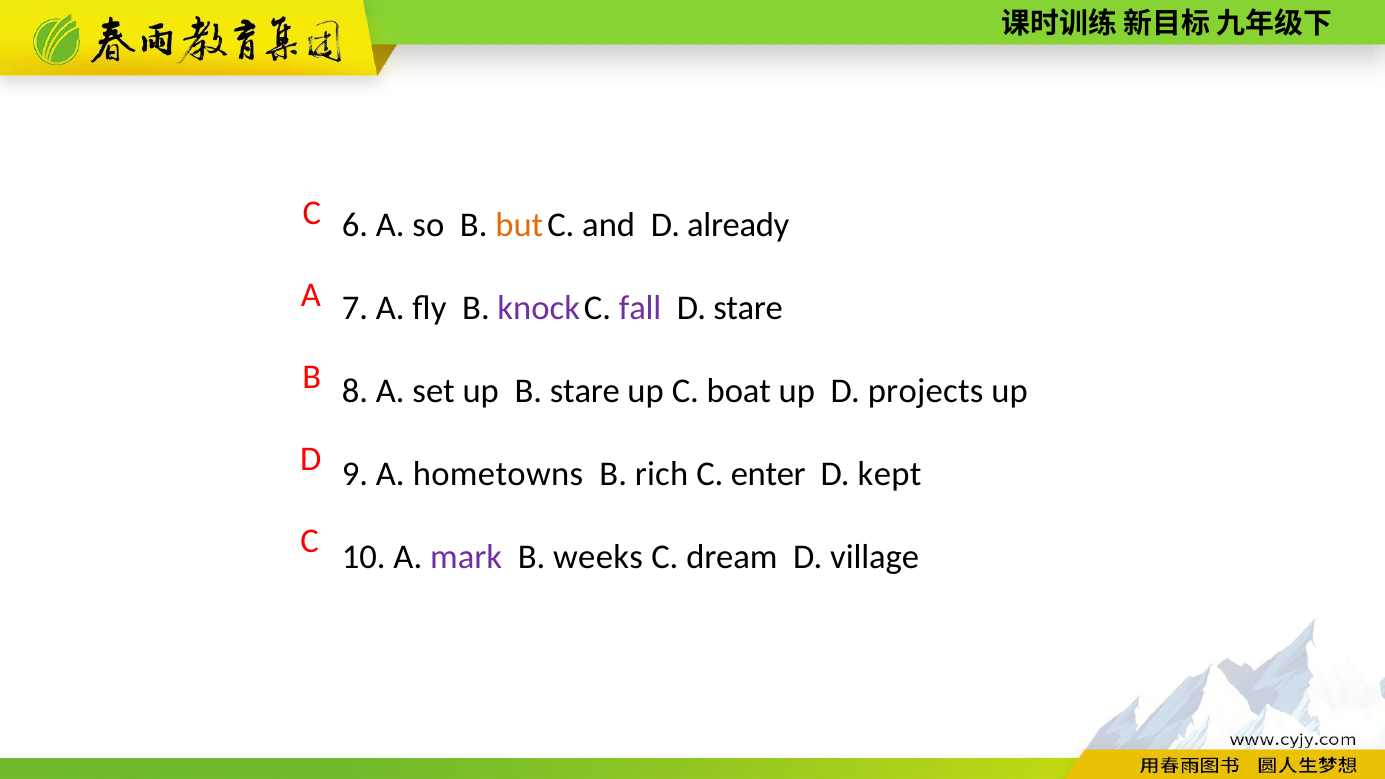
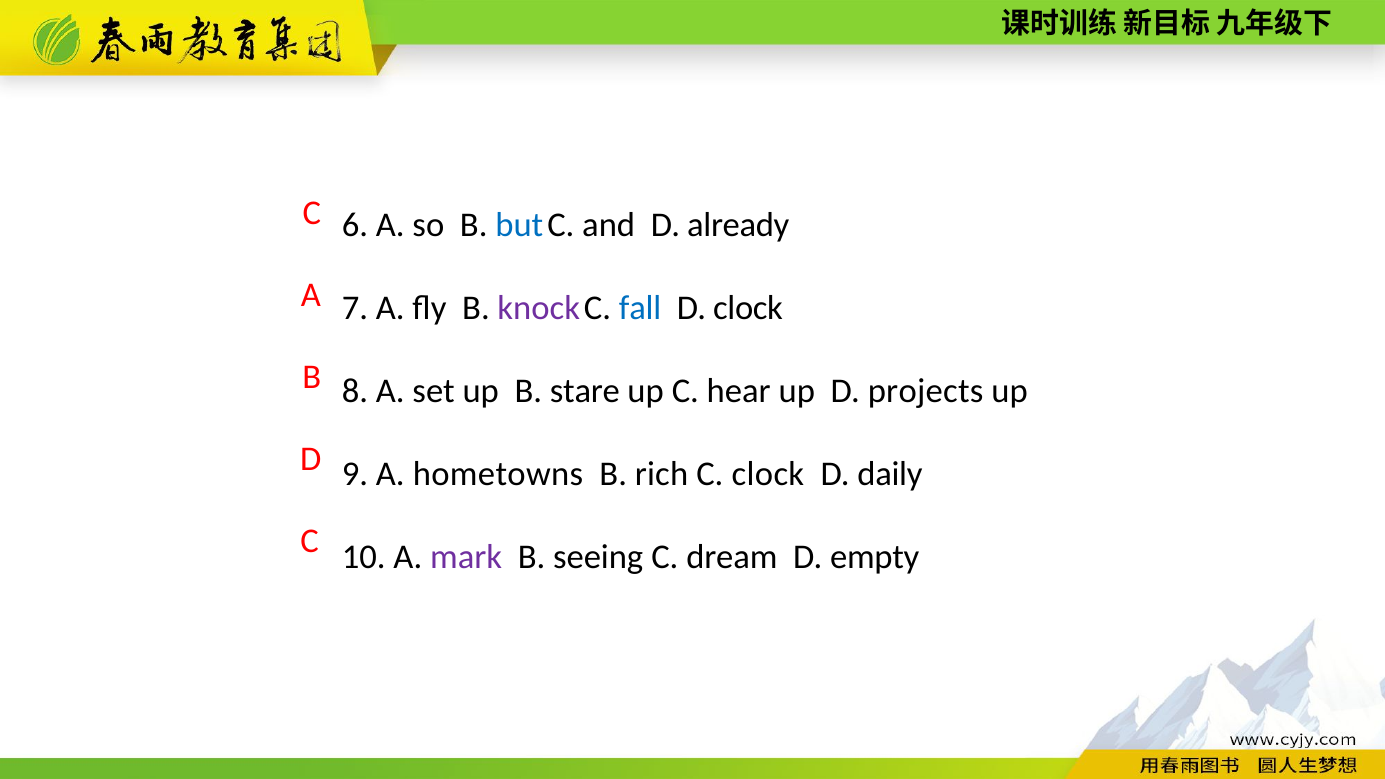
but colour: orange -> blue
fall colour: purple -> blue
D stare: stare -> clock
boat: boat -> hear
C enter: enter -> clock
kept: kept -> daily
weeks: weeks -> seeing
village: village -> empty
